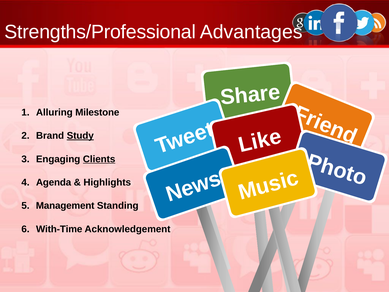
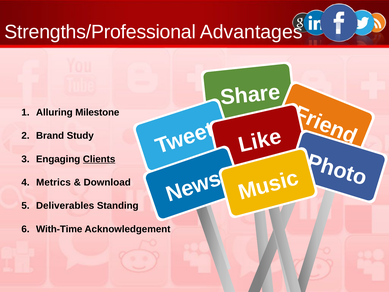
Study underline: present -> none
Agenda: Agenda -> Metrics
Highlights: Highlights -> Download
Management: Management -> Deliverables
